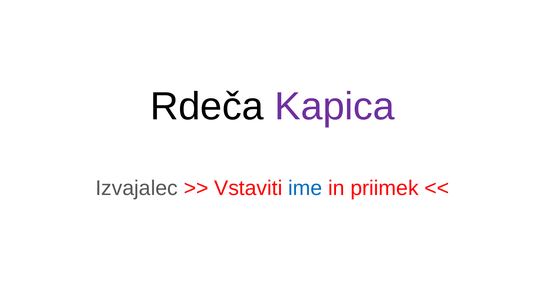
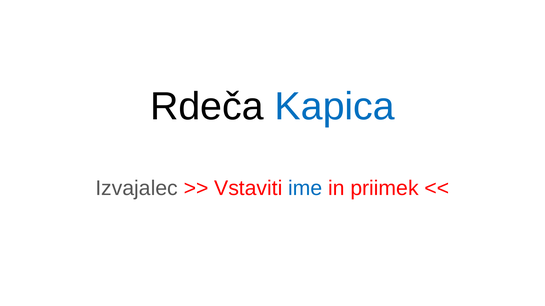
Kapica colour: purple -> blue
